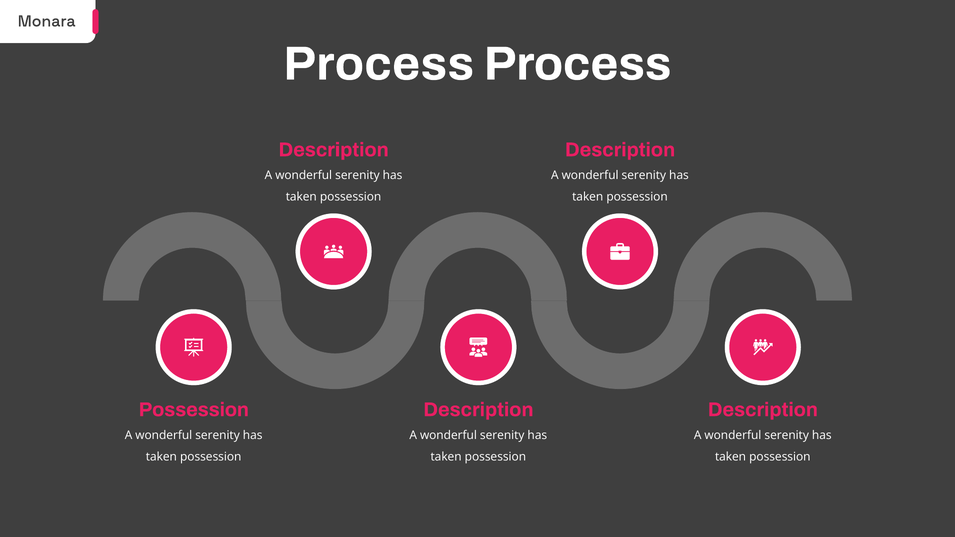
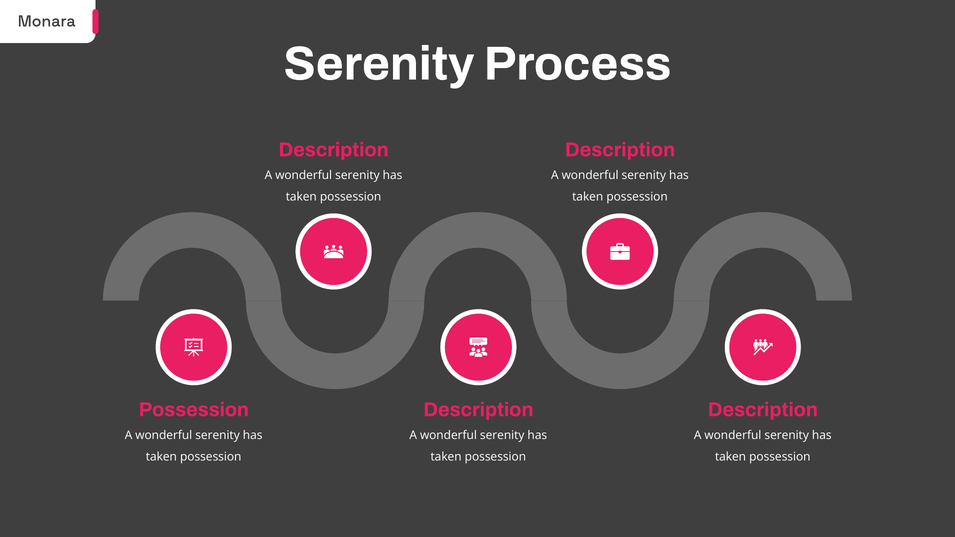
Process at (379, 64): Process -> Serenity
